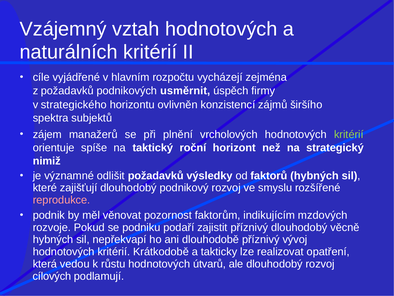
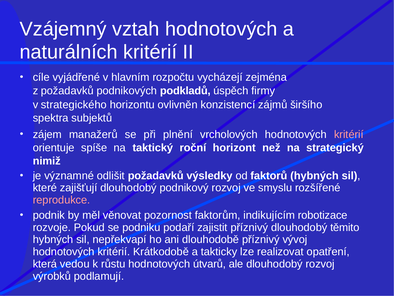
usměrnit: usměrnit -> podkladů
kritérií at (349, 134) colour: light green -> pink
mzdových: mzdových -> robotizace
věcně: věcně -> těmito
cílových: cílových -> výrobků
